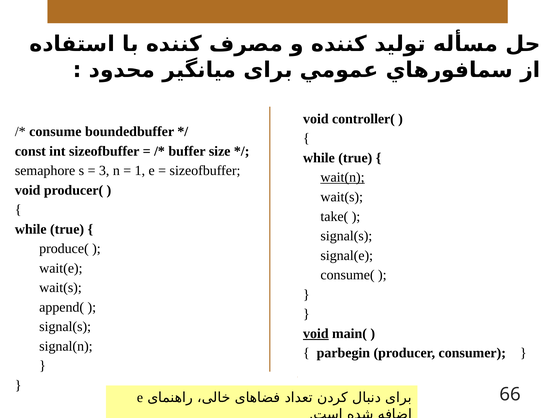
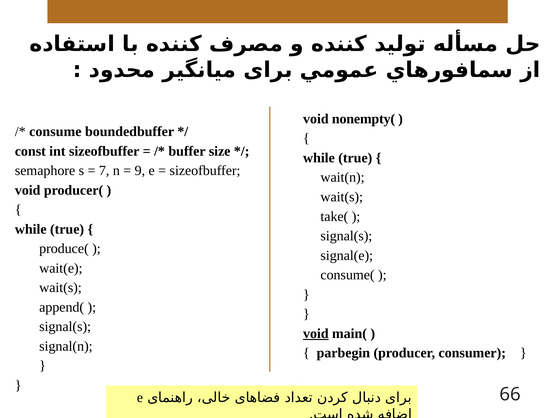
controller(: controller( -> nonempty(
3: 3 -> 7
1: 1 -> 9
wait(n underline: present -> none
